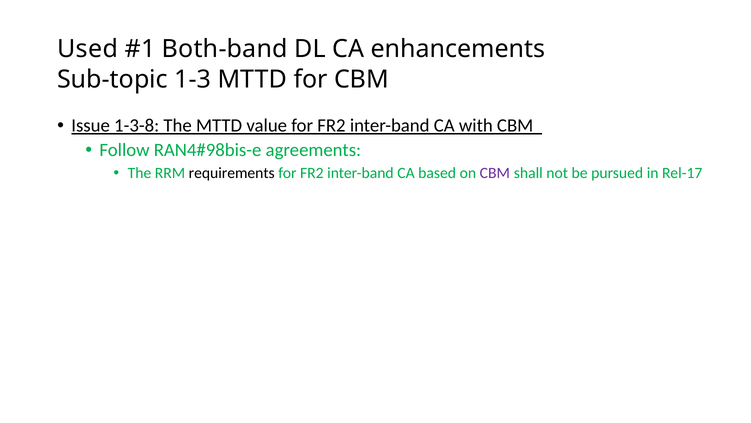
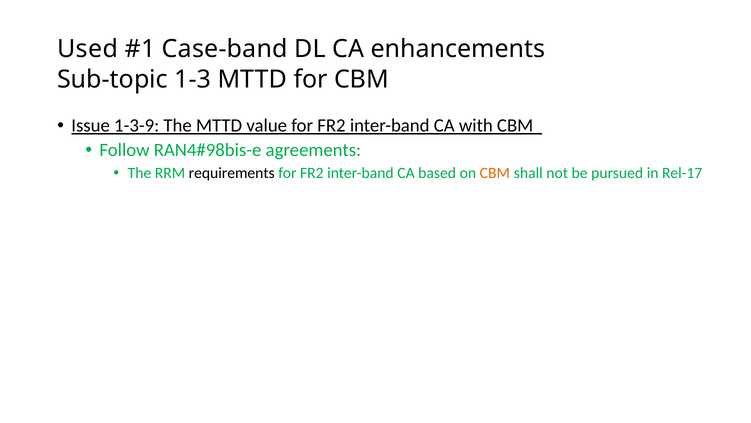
Both-band: Both-band -> Case-band
1-3-8: 1-3-8 -> 1-3-9
CBM at (495, 173) colour: purple -> orange
